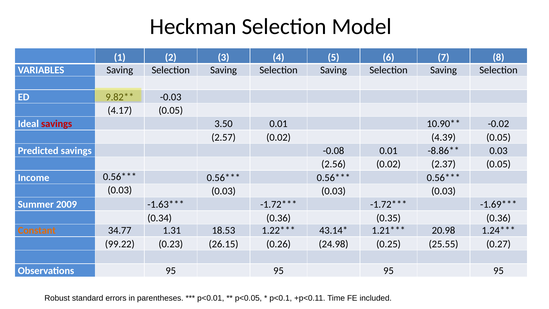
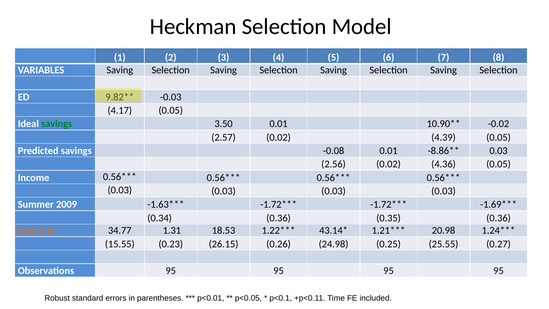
savings at (57, 124) colour: red -> green
2.37: 2.37 -> 4.36
99.22: 99.22 -> 15.55
